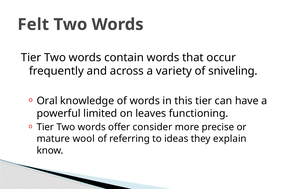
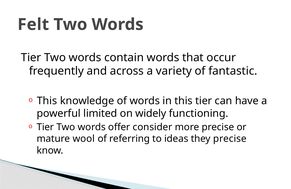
sniveling: sniveling -> fantastic
Oral at (47, 101): Oral -> This
leaves: leaves -> widely
they explain: explain -> precise
